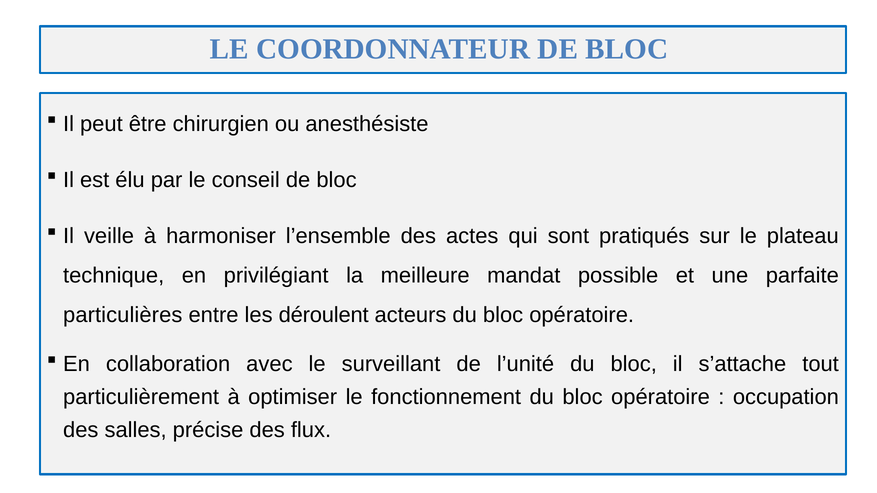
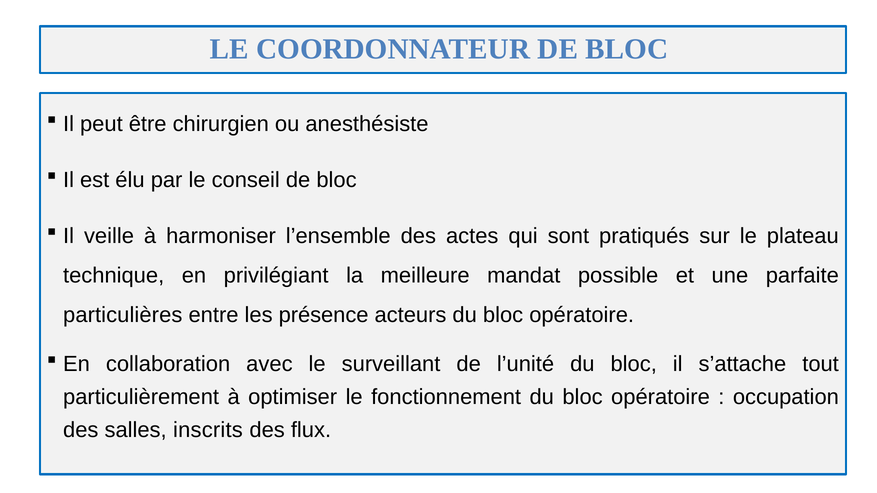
déroulent: déroulent -> présence
précise: précise -> inscrits
